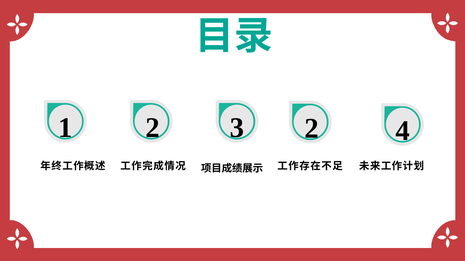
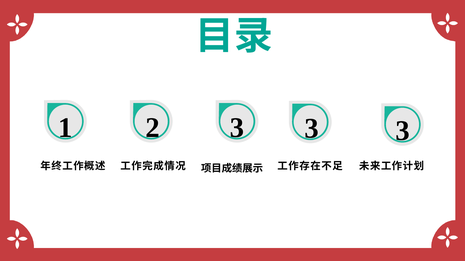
2 2: 2 -> 3
3 4: 4 -> 3
